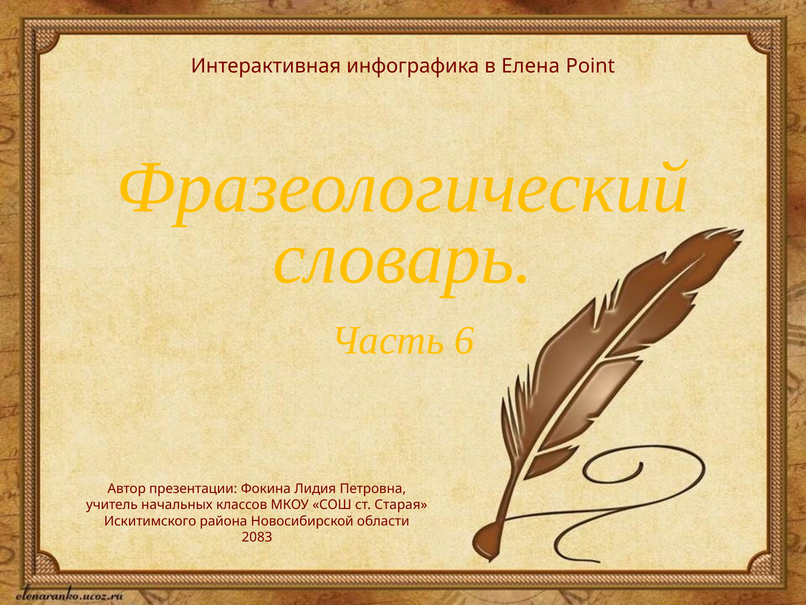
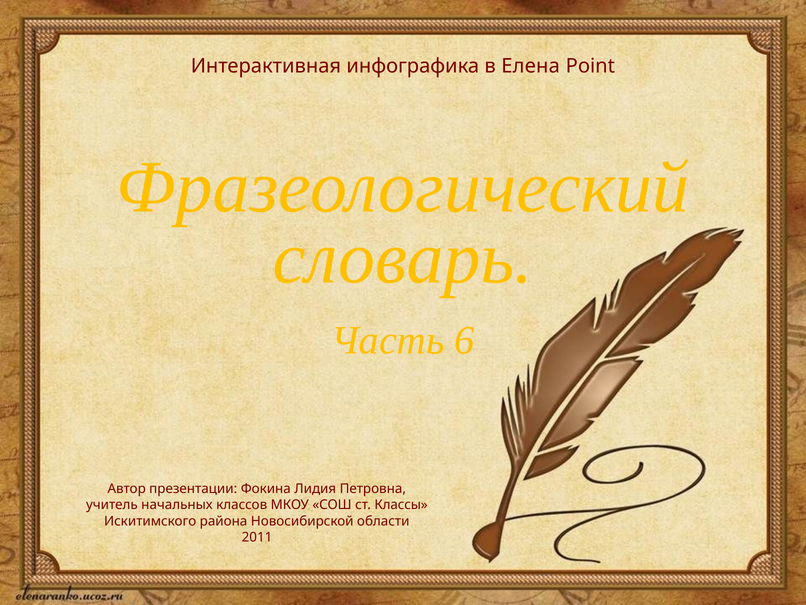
Старая: Старая -> Классы
2083: 2083 -> 2011
